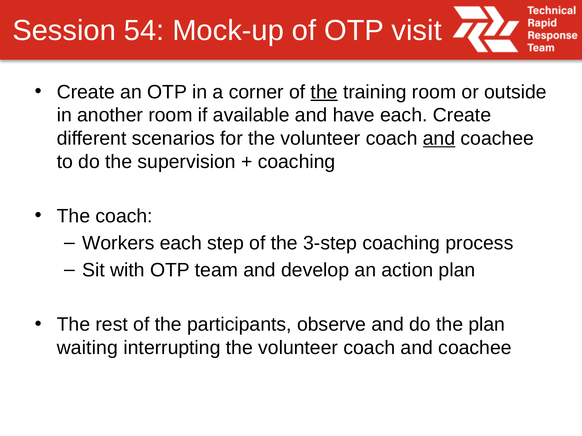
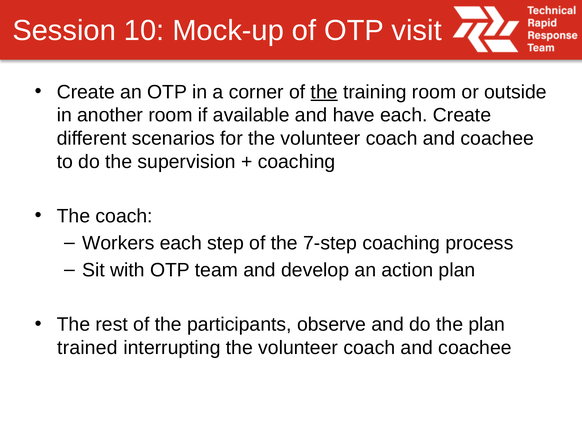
54: 54 -> 10
and at (439, 139) underline: present -> none
3-step: 3-step -> 7-step
waiting: waiting -> trained
